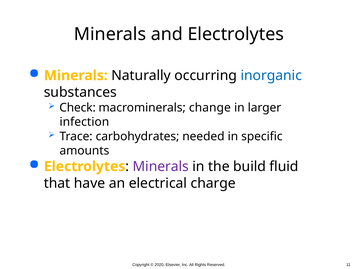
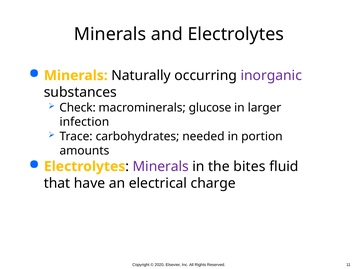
inorganic colour: blue -> purple
change: change -> glucose
specific: specific -> portion
build: build -> bites
